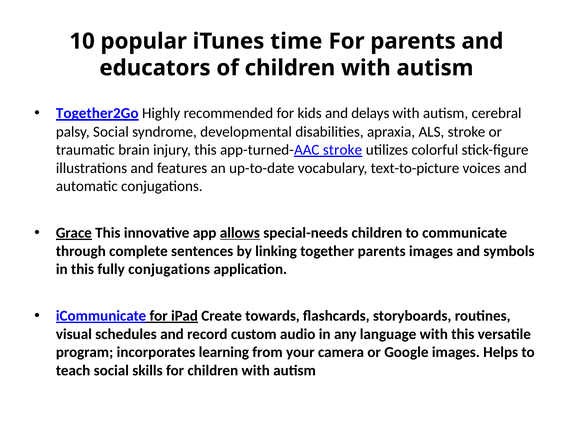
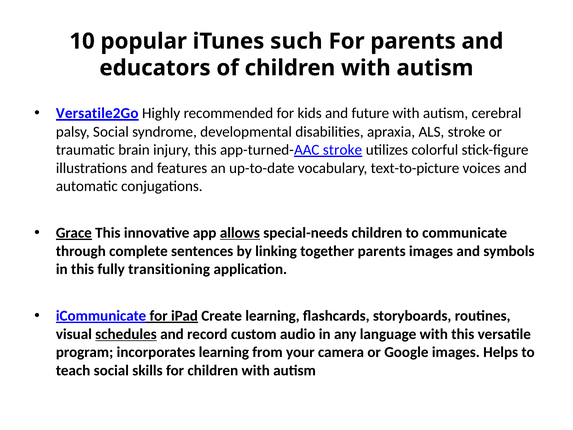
time: time -> such
Together2Go: Together2Go -> Versatile2Go
delays: delays -> future
fully conjugations: conjugations -> transitioning
Create towards: towards -> learning
schedules underline: none -> present
